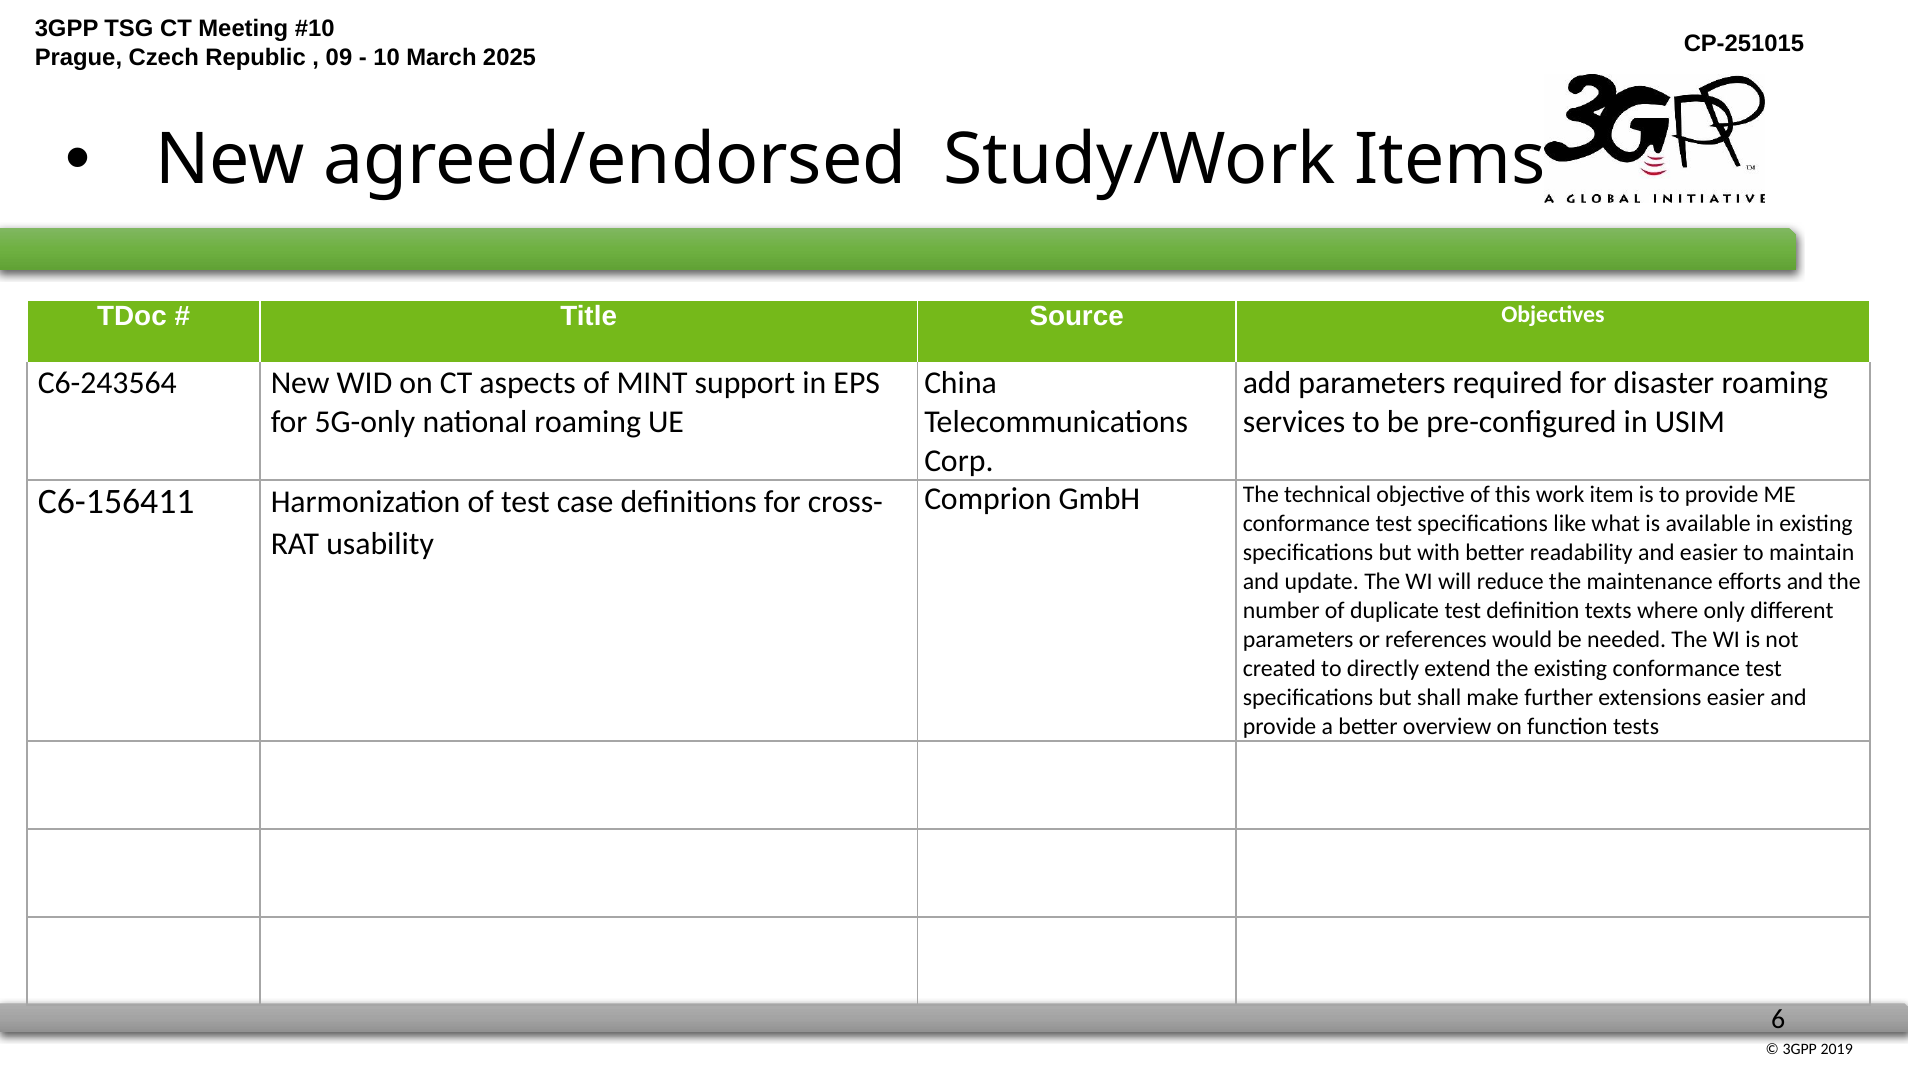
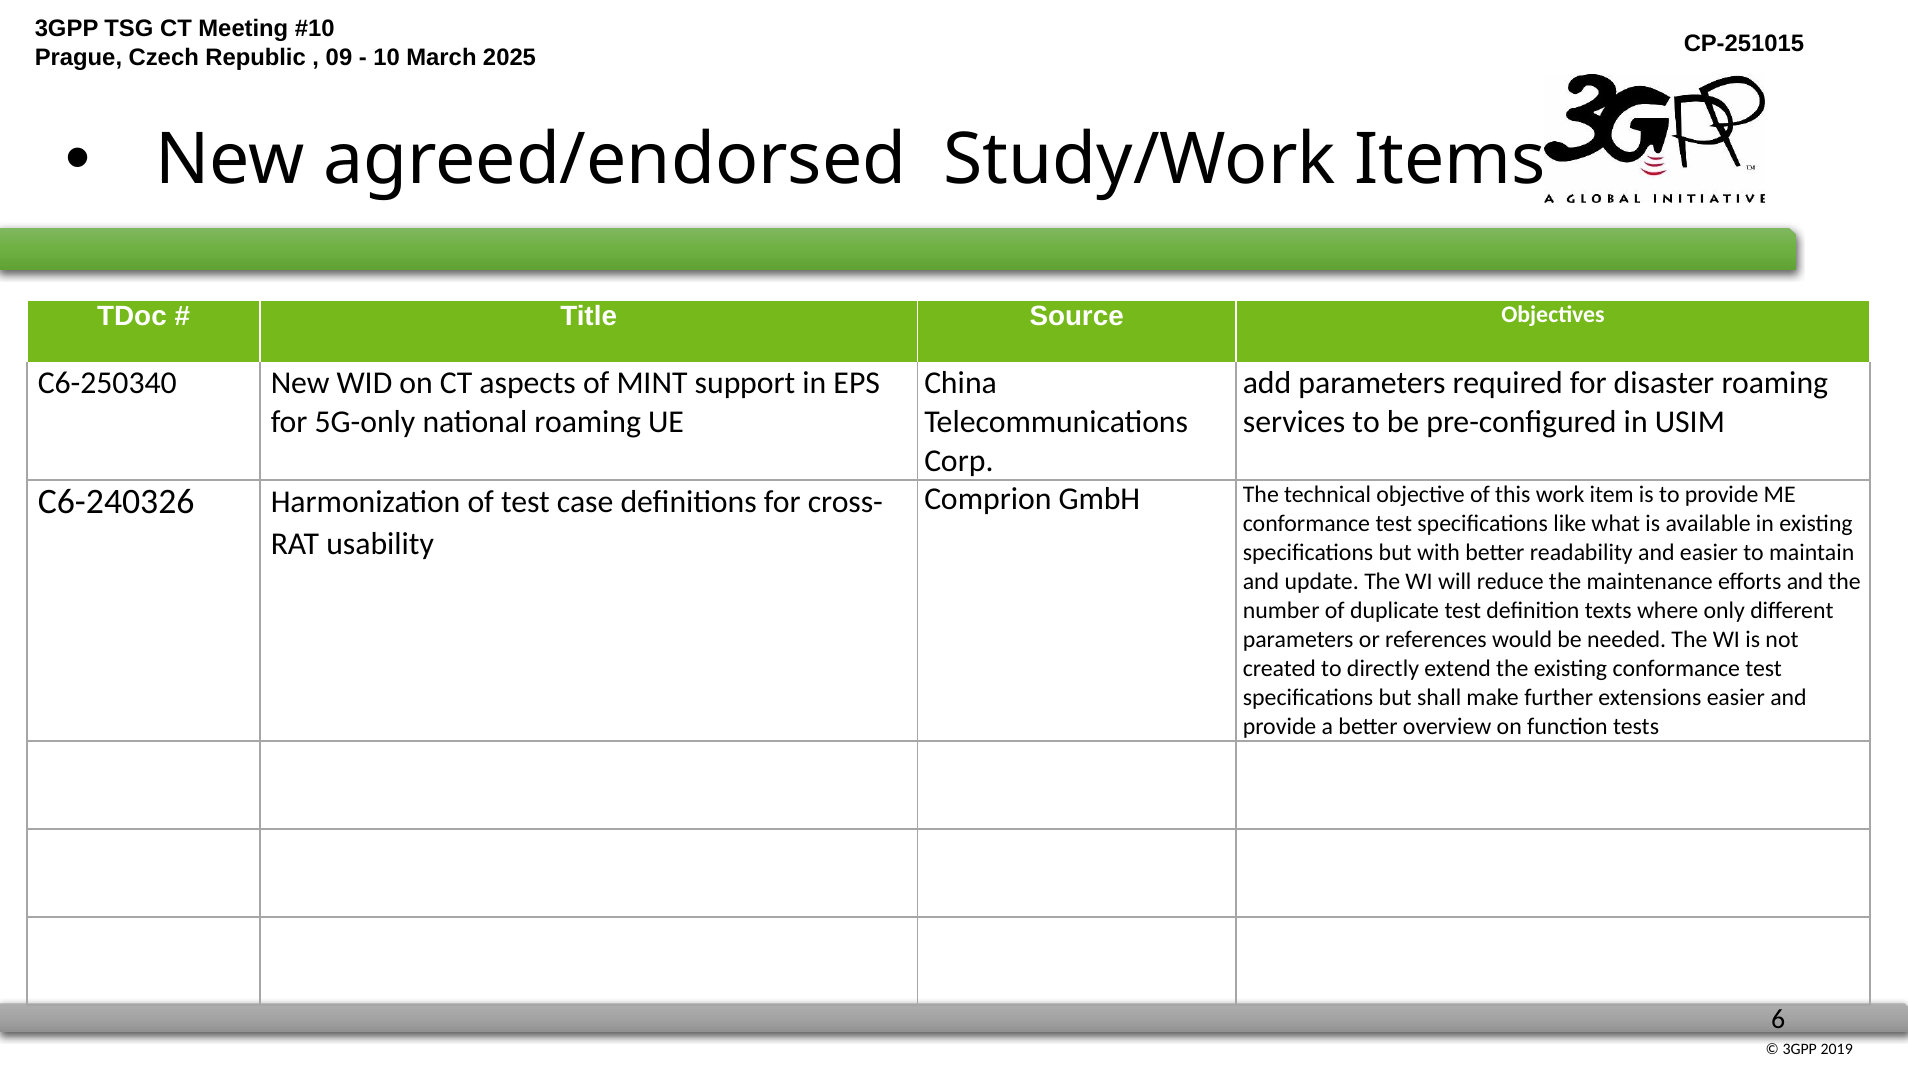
C6-243564: C6-243564 -> C6-250340
C6-156411: C6-156411 -> C6-240326
